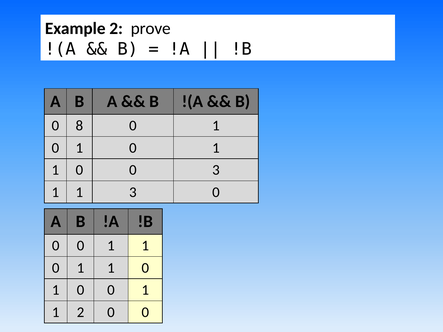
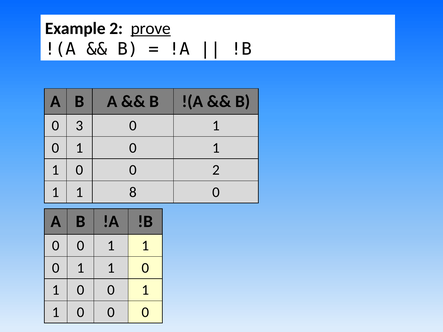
prove underline: none -> present
8: 8 -> 3
0 3: 3 -> 2
1 3: 3 -> 8
2 at (80, 312): 2 -> 0
